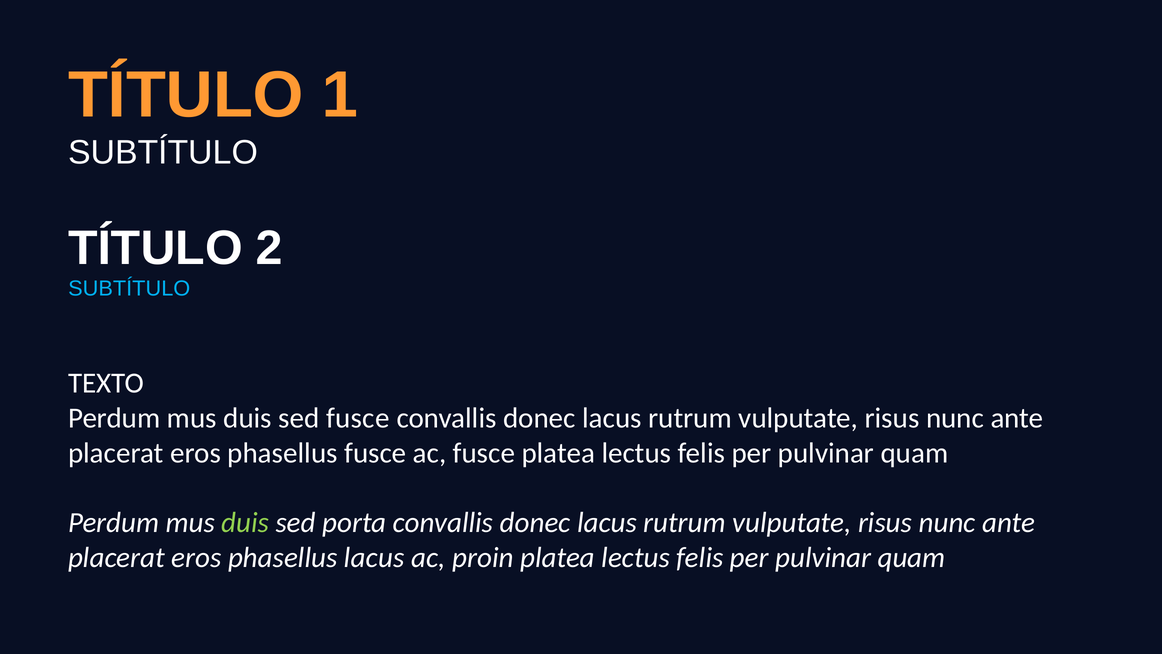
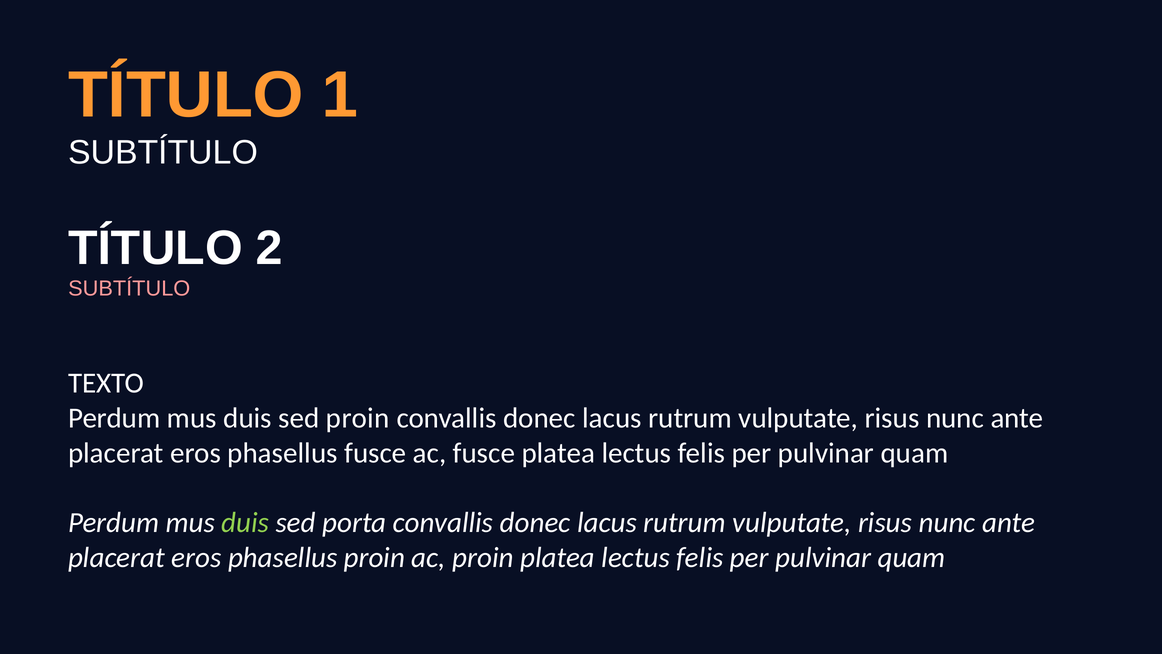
SUBTÍTULO at (129, 288) colour: light blue -> pink
sed fusce: fusce -> proin
phasellus lacus: lacus -> proin
